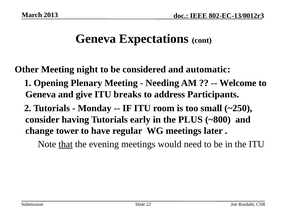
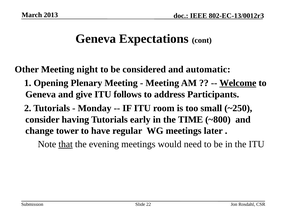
Needing at (162, 83): Needing -> Meeting
Welcome underline: none -> present
breaks: breaks -> follows
PLUS: PLUS -> TIME
